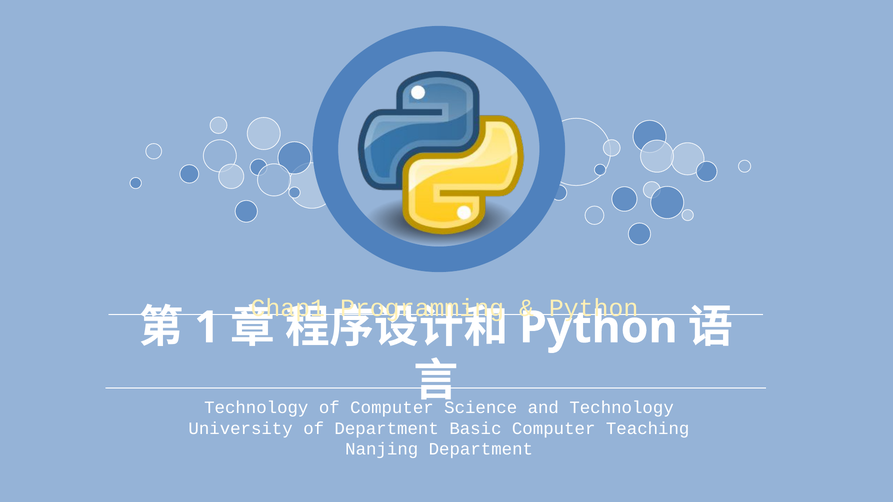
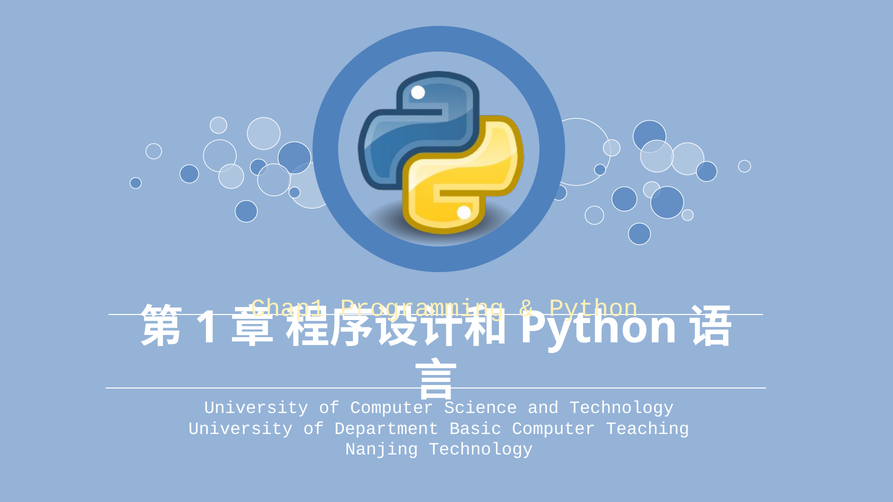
Technology at (256, 408): Technology -> University
Nanjing Department: Department -> Technology
